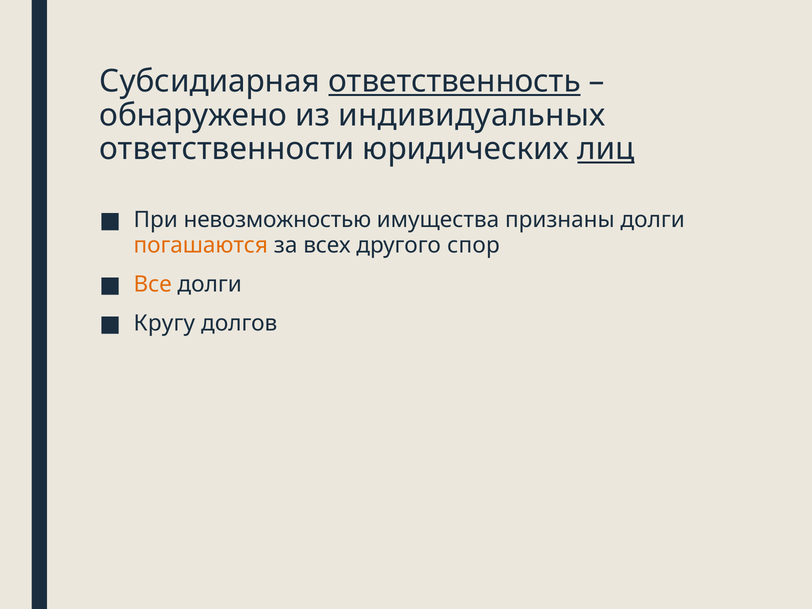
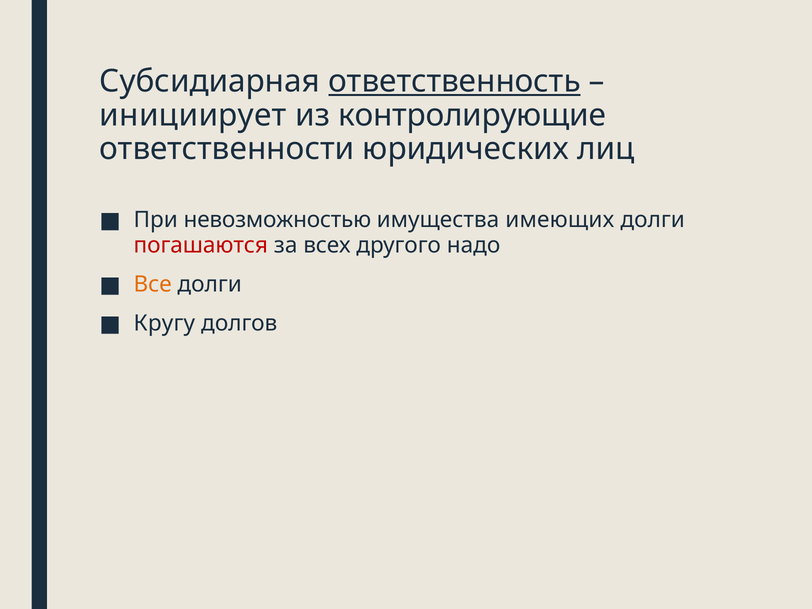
обнаружено: обнаружено -> инициирует
индивидуальных: индивидуальных -> контролирующие
лиц underline: present -> none
признаны: признаны -> имеющих
погашаются colour: orange -> red
спор: спор -> надо
